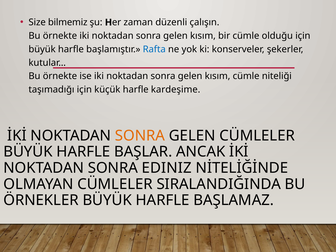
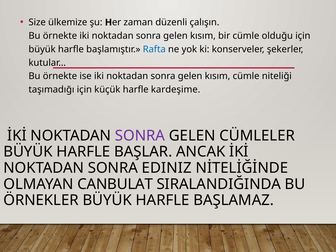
bilmemiz: bilmemiz -> ülkemize
SONRA at (140, 136) colour: orange -> purple
OLMAYAN CÜMLELER: CÜMLELER -> CANBULAT
